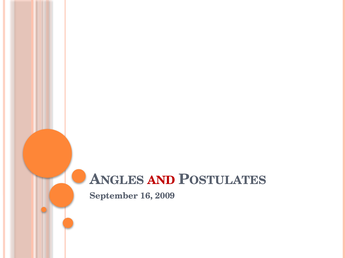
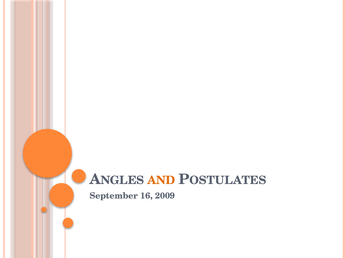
AND colour: red -> orange
